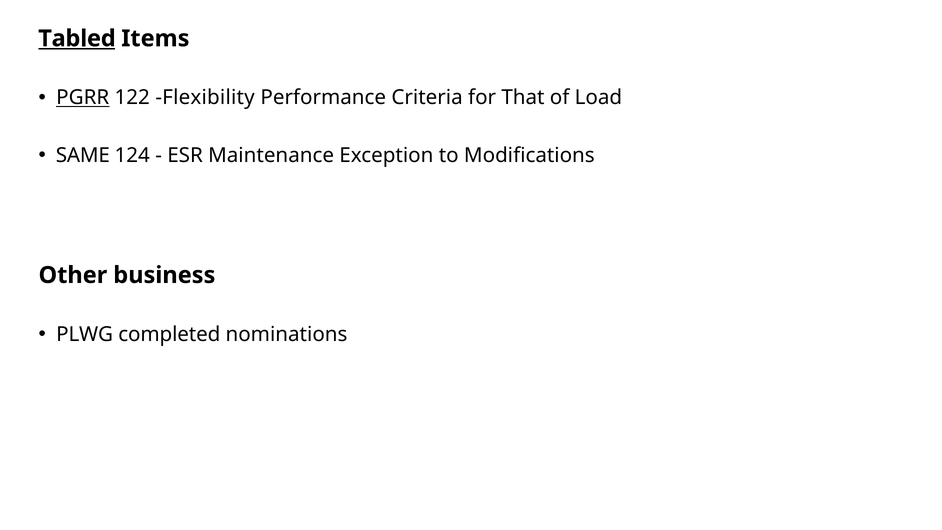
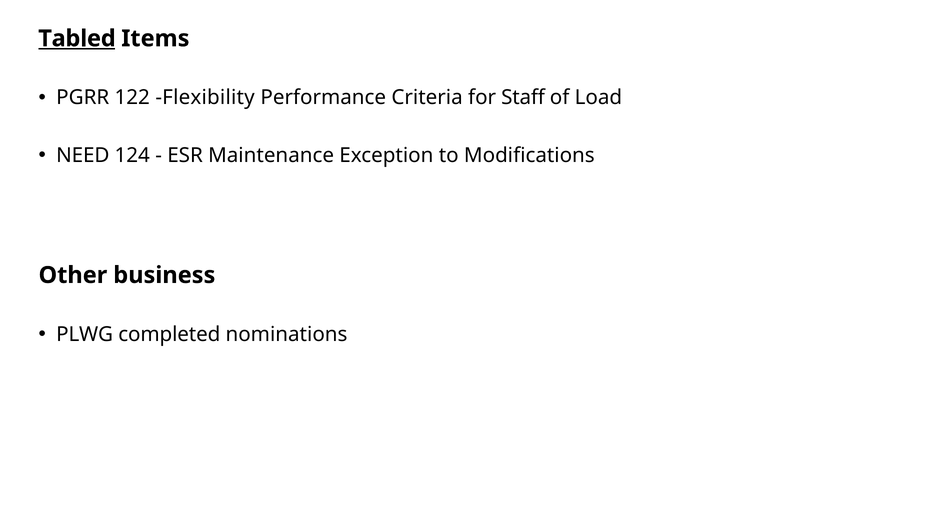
PGRR underline: present -> none
That: That -> Staff
SAME: SAME -> NEED
